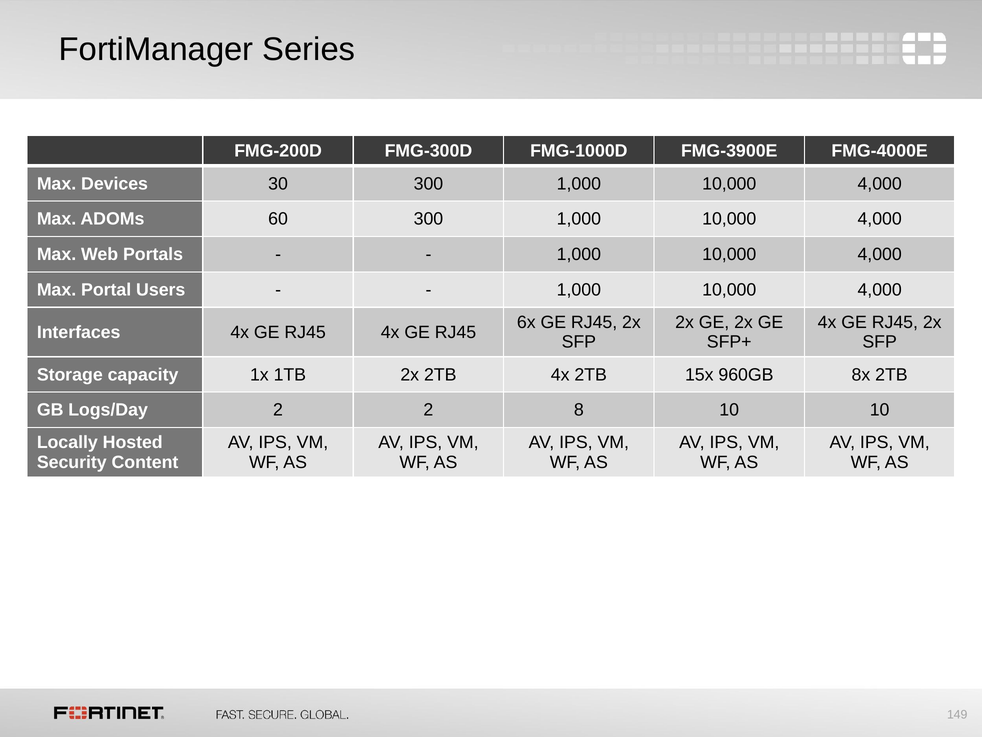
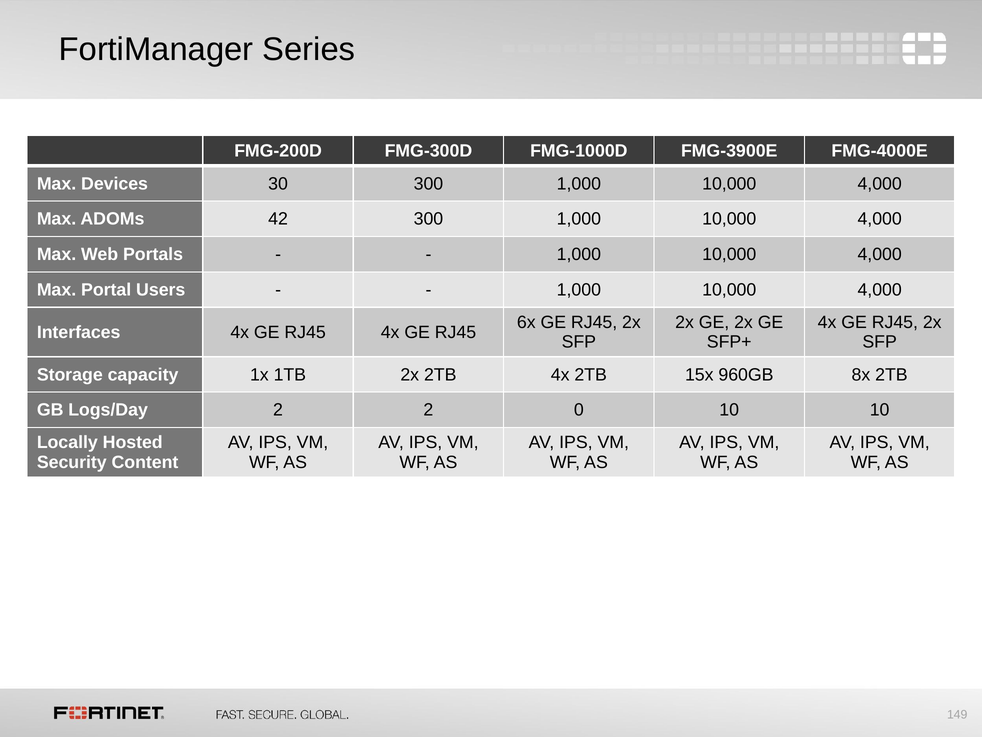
60: 60 -> 42
8: 8 -> 0
